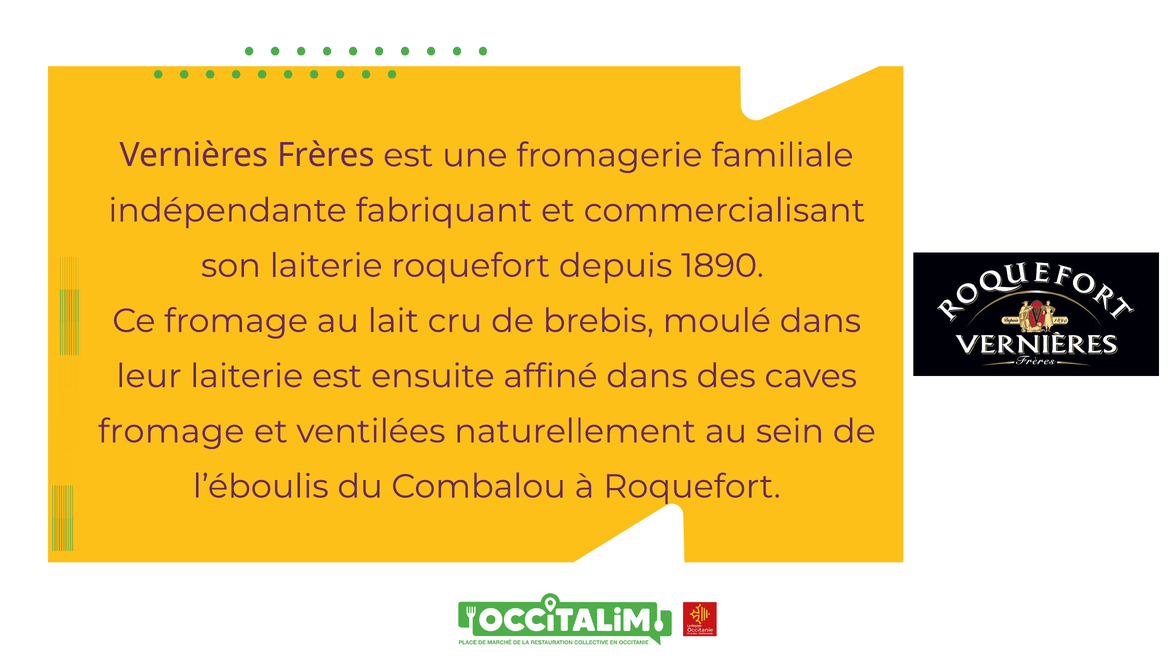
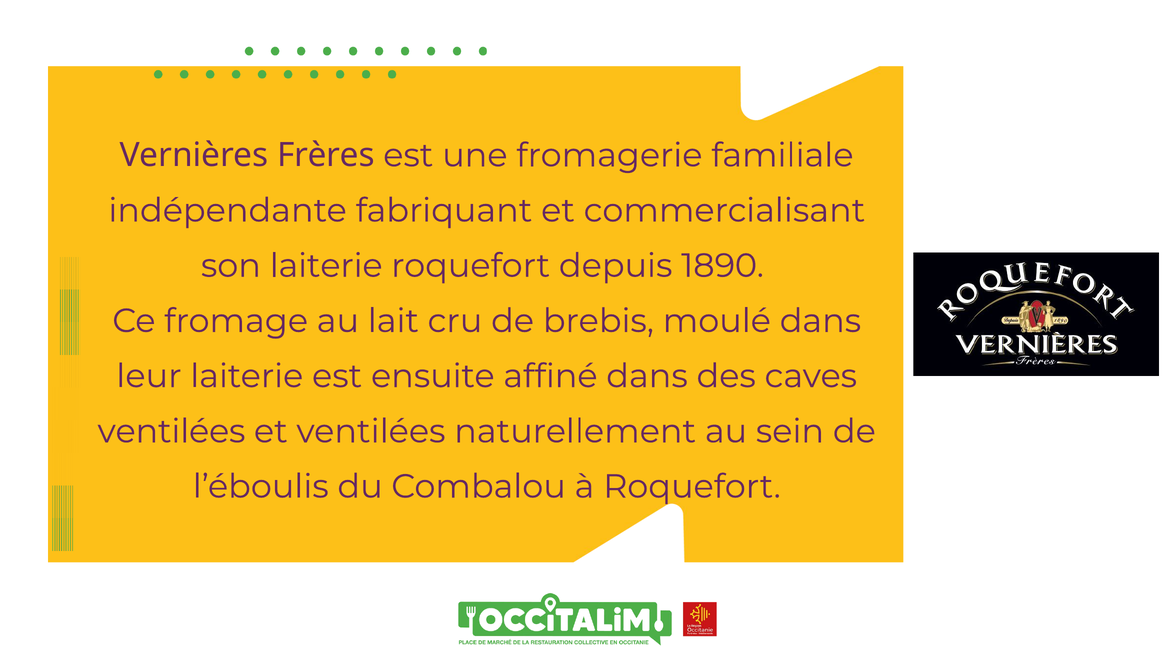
fromage at (171, 431): fromage -> ventilées
